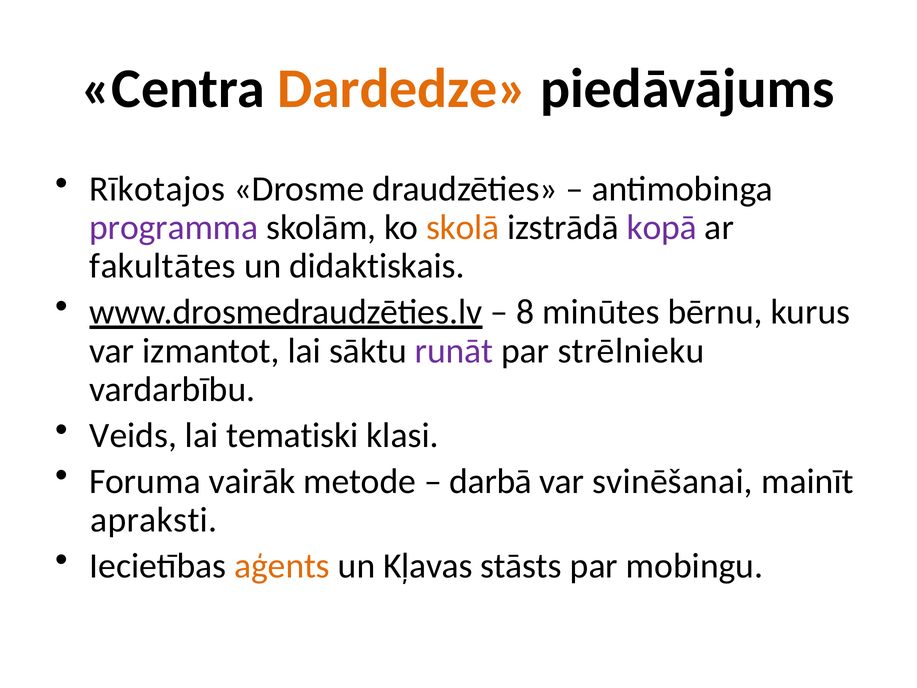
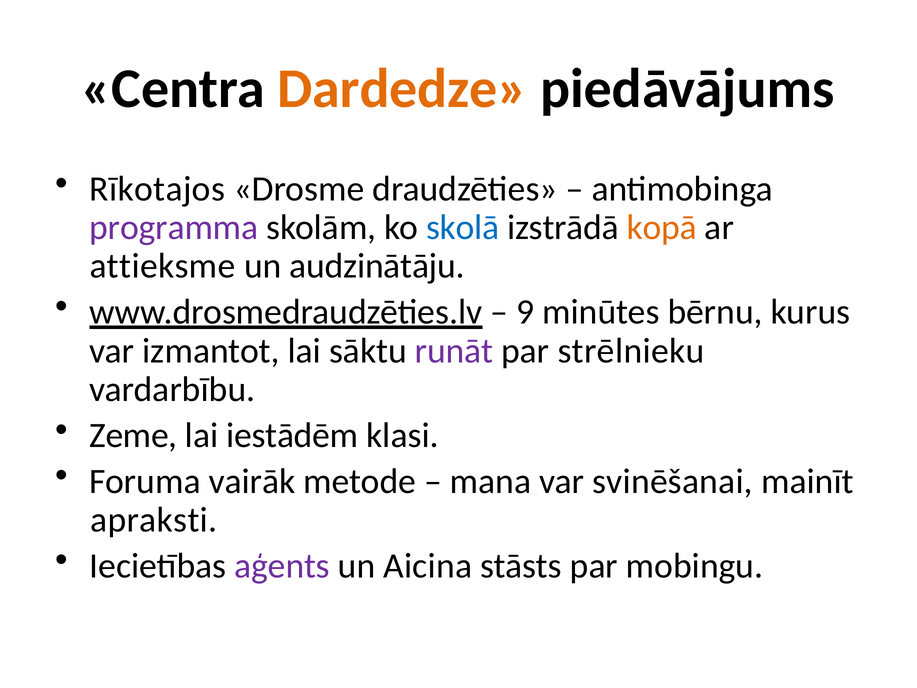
skolā colour: orange -> blue
kopā colour: purple -> orange
fakultātes: fakultātes -> attieksme
didaktiskais: didaktiskais -> audzinātāju
8: 8 -> 9
Veids: Veids -> Zeme
tematiski: tematiski -> iestādēm
darbā: darbā -> mana
aģents colour: orange -> purple
Kļavas: Kļavas -> Aicina
